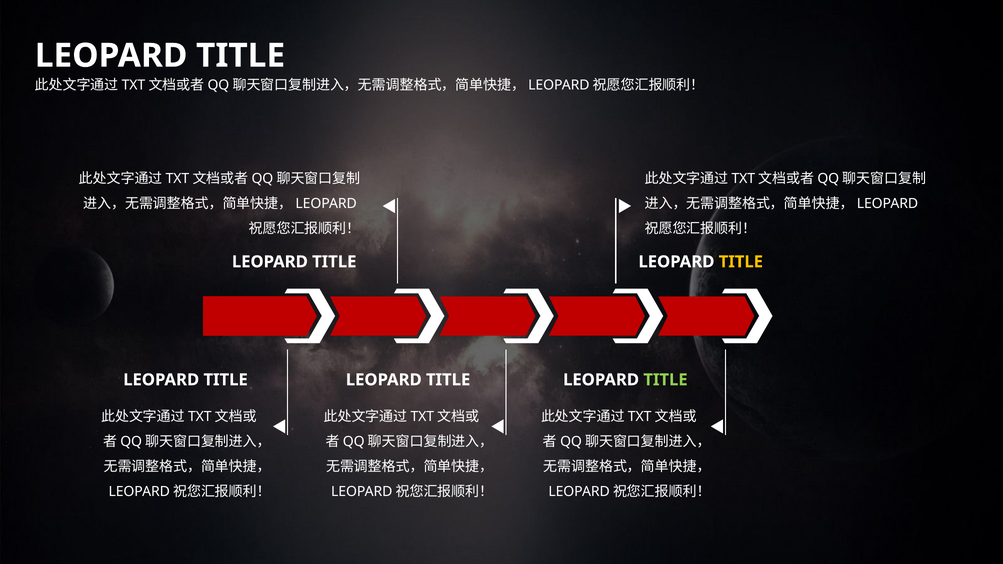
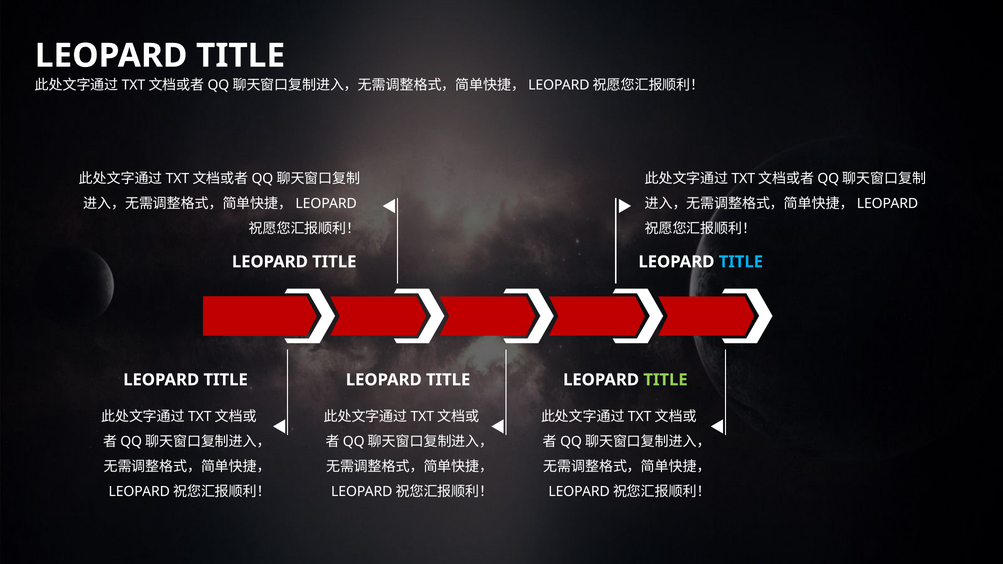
TITLE at (741, 262) colour: yellow -> light blue
